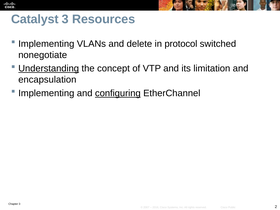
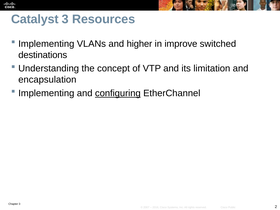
delete: delete -> higher
protocol: protocol -> improve
nonegotiate: nonegotiate -> destinations
Understanding underline: present -> none
